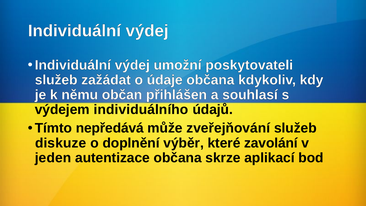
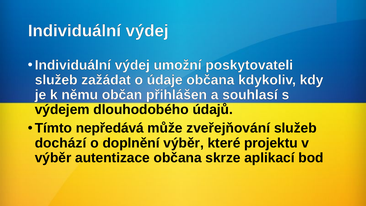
individuálního: individuálního -> dlouhodobého
diskuze: diskuze -> dochází
zavolání: zavolání -> projektu
jeden at (53, 158): jeden -> výběr
